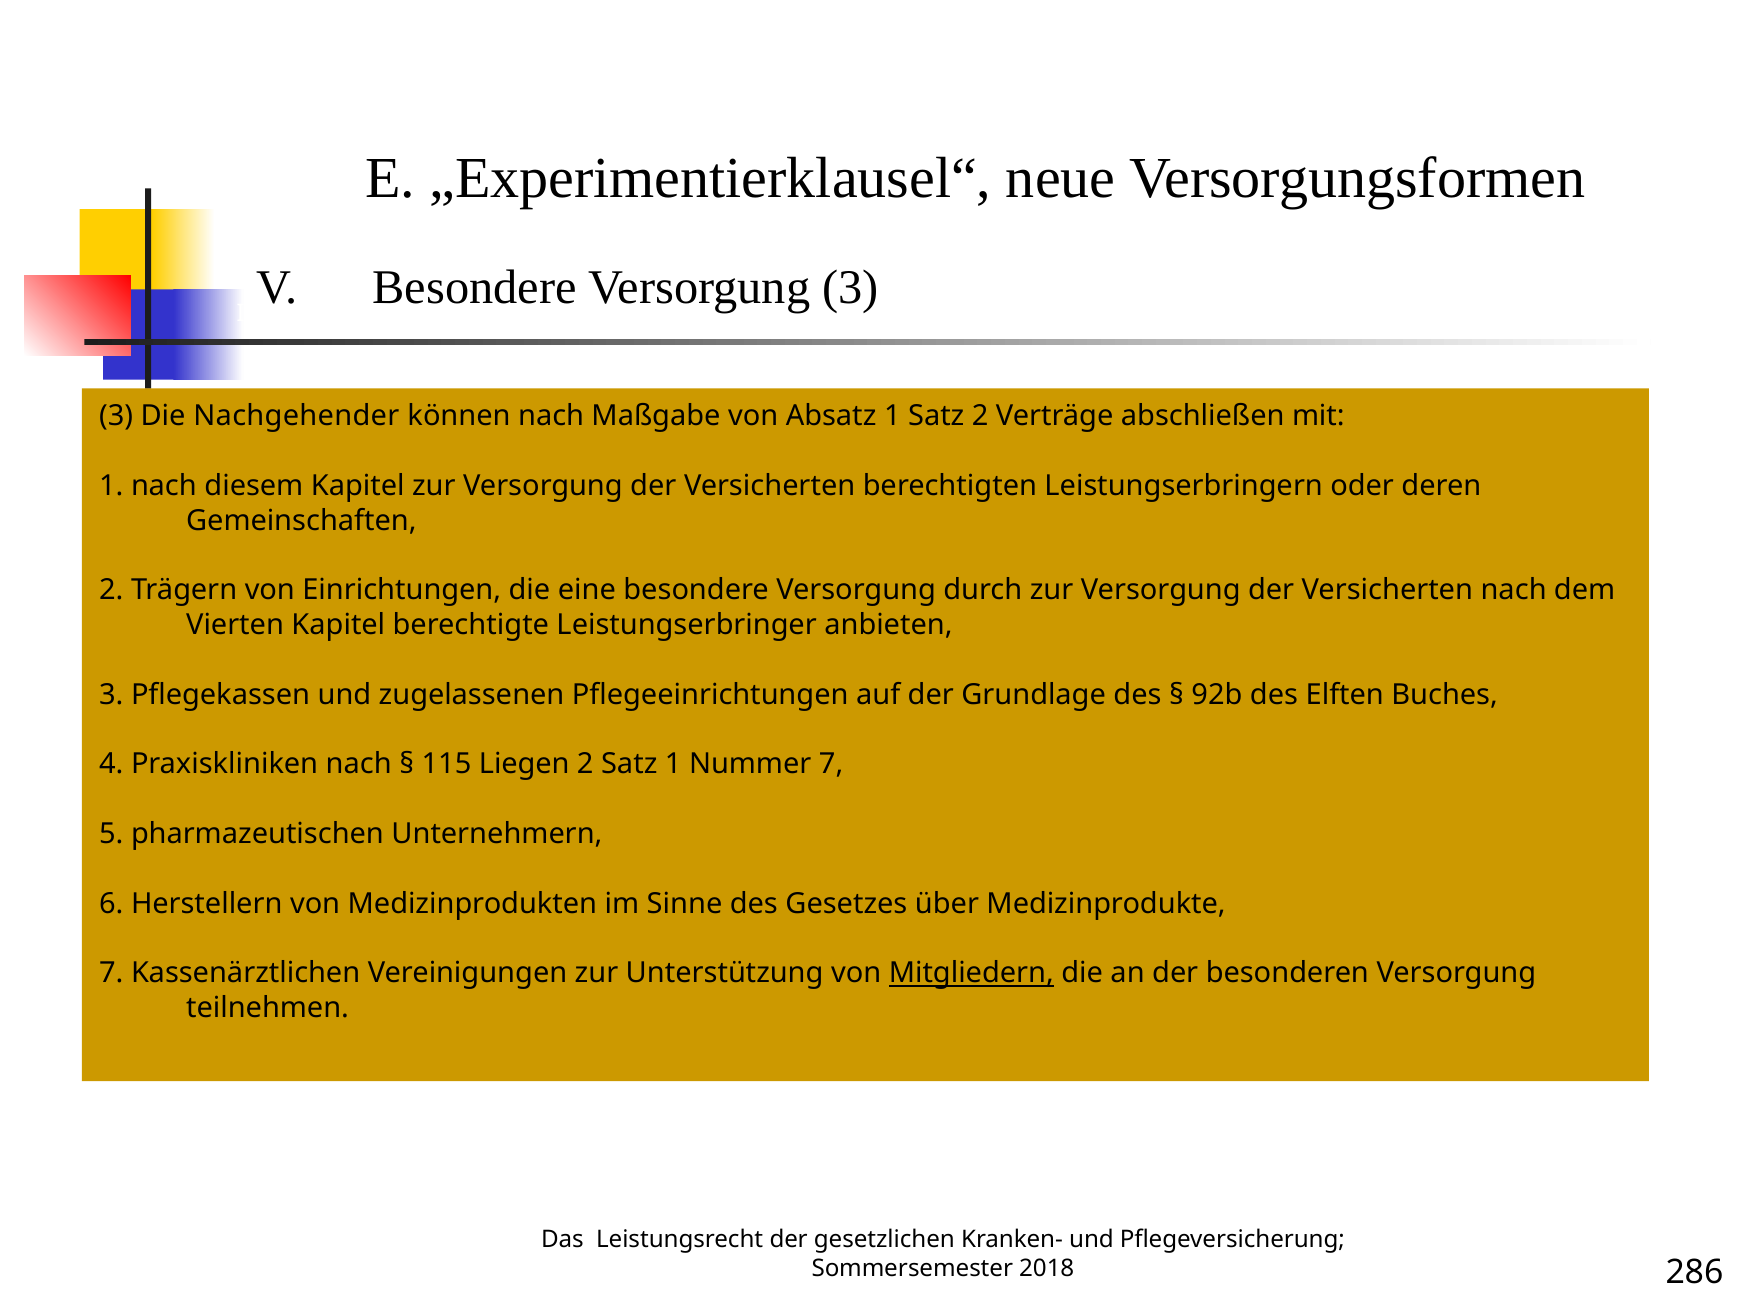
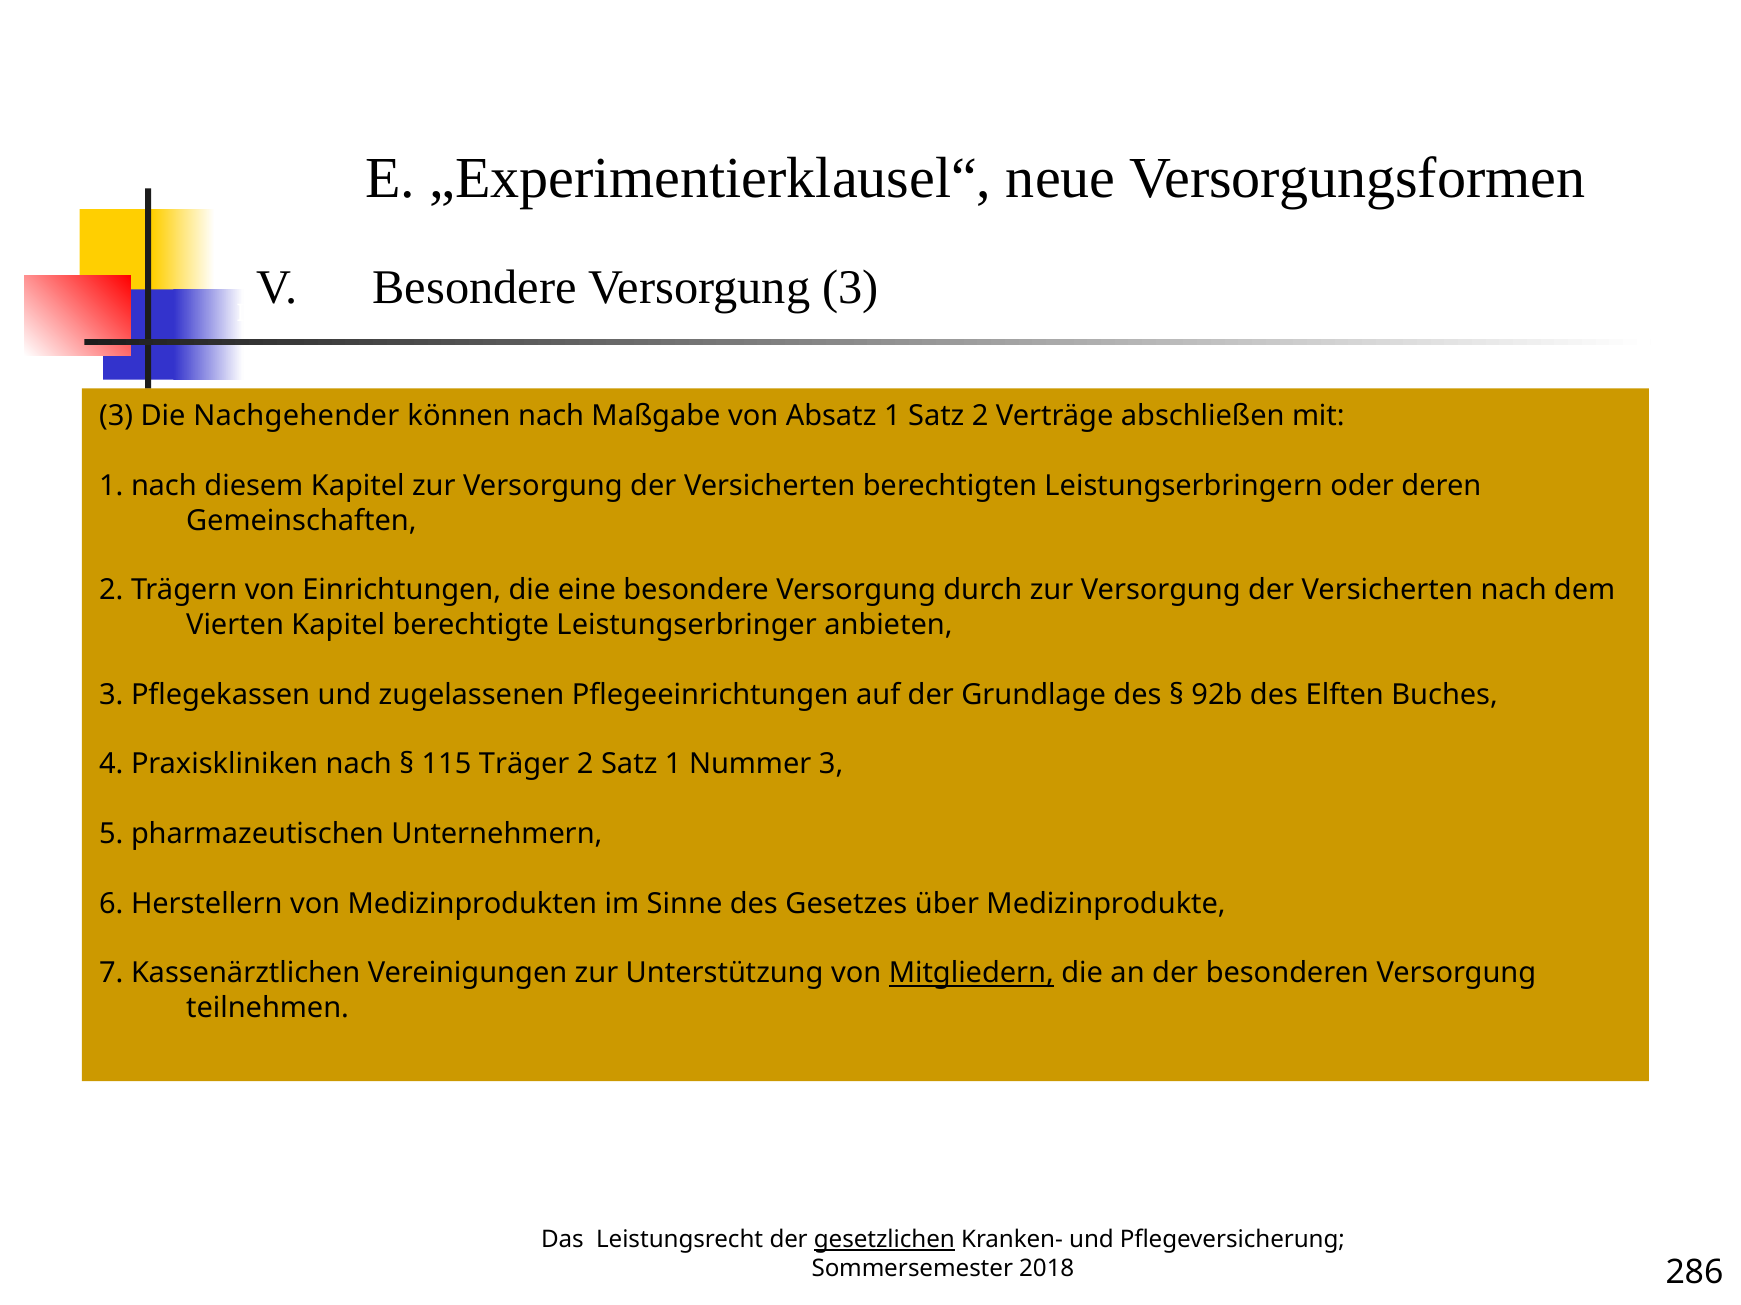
Liegen: Liegen -> Träger
Nummer 7: 7 -> 3
gesetzlichen underline: none -> present
